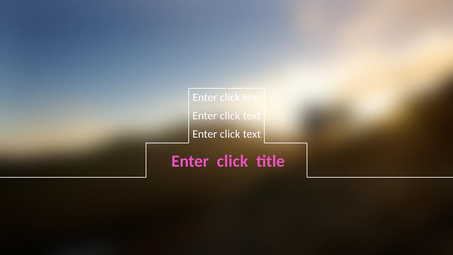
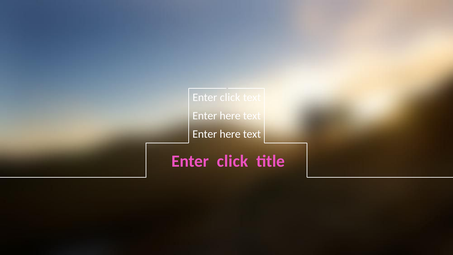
click at (230, 116): click -> here
click at (230, 134): click -> here
